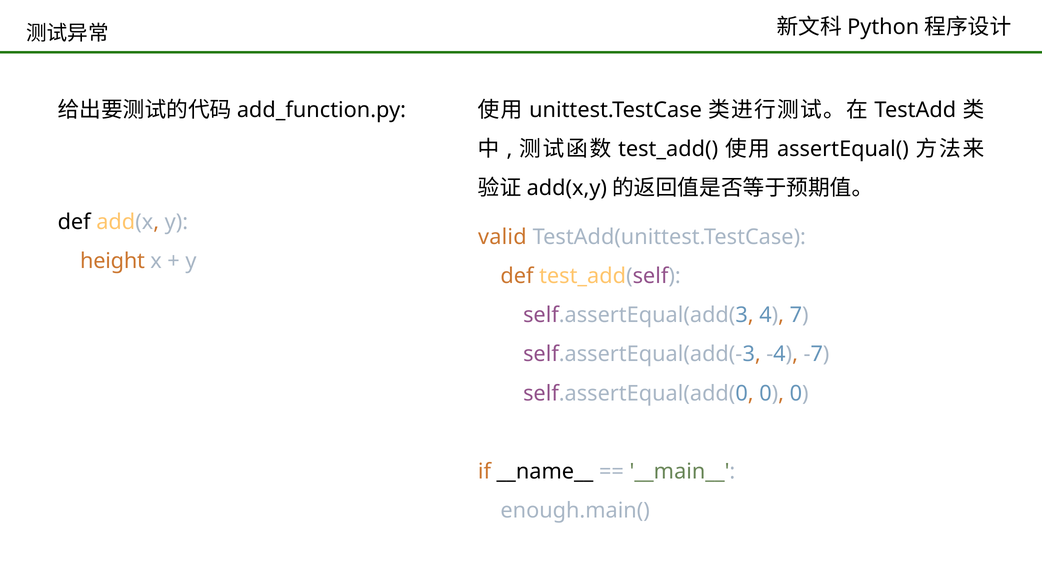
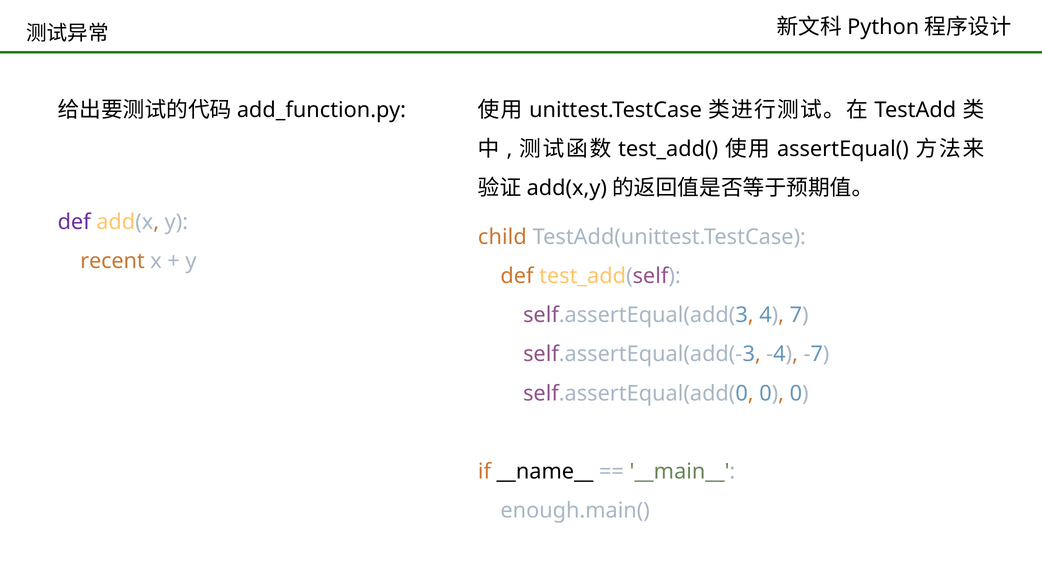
def at (74, 222) colour: black -> purple
valid: valid -> child
height: height -> recent
